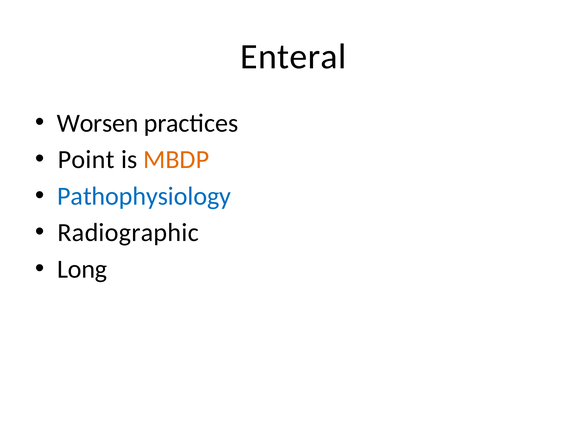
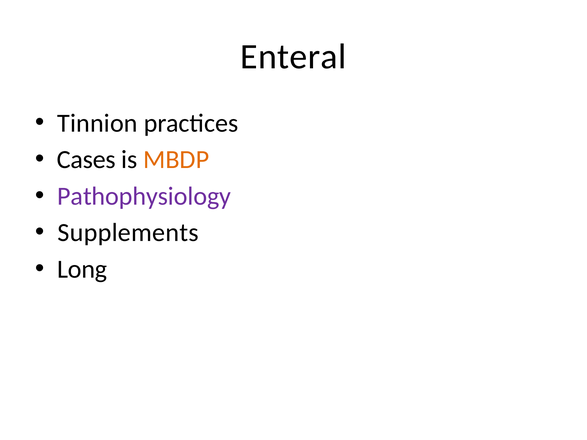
Worsen: Worsen -> Tinnion
Point: Point -> Cases
Pathophysiology colour: blue -> purple
Radiographic: Radiographic -> Supplements
